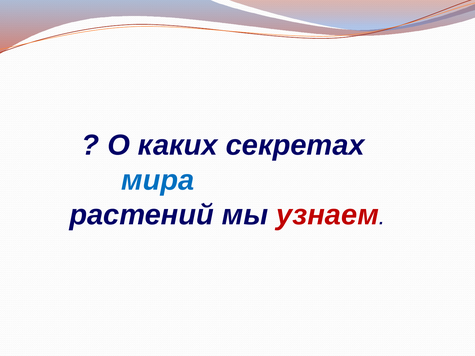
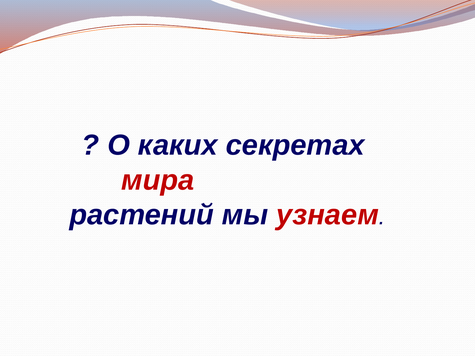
мира colour: blue -> red
